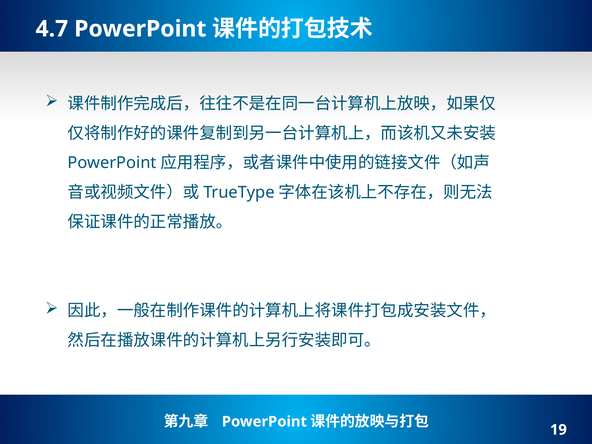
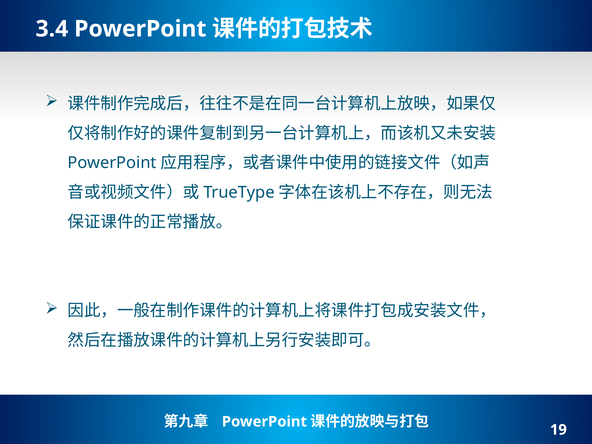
4.7: 4.7 -> 3.4
